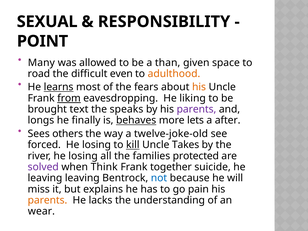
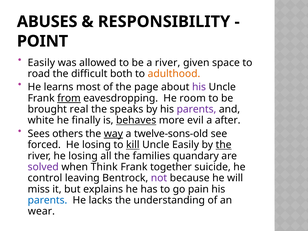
SEXUAL: SEXUAL -> ABUSES
Many at (41, 63): Many -> Easily
a than: than -> river
even: even -> both
learns underline: present -> none
fears: fears -> page
his at (199, 87) colour: orange -> purple
liking: liking -> room
text: text -> real
longs: longs -> white
lets: lets -> evil
way underline: none -> present
twelve-joke-old: twelve-joke-old -> twelve-sons-old
Uncle Takes: Takes -> Easily
the at (224, 145) underline: none -> present
protected: protected -> quandary
leaving at (45, 178): leaving -> control
not colour: blue -> purple
parents at (47, 200) colour: orange -> blue
